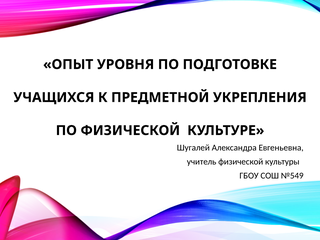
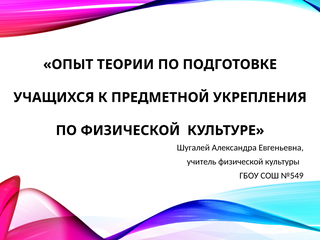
УРОВНЯ: УРОВНЯ -> ТЕОРИИ
